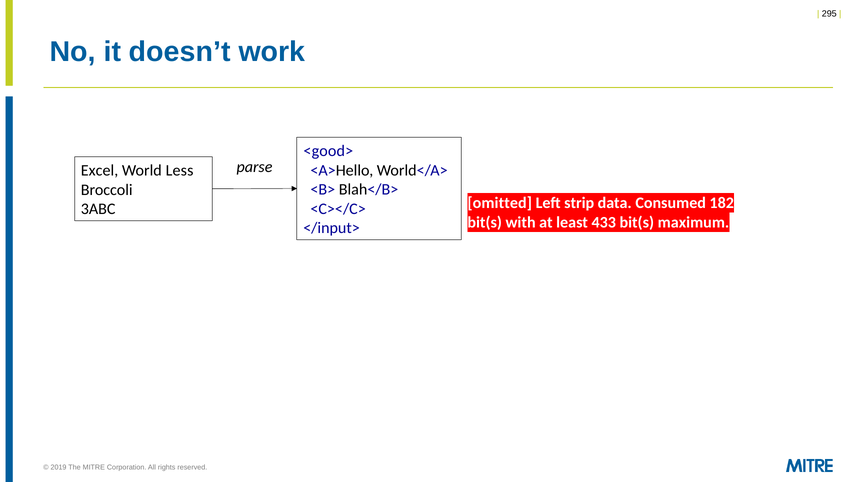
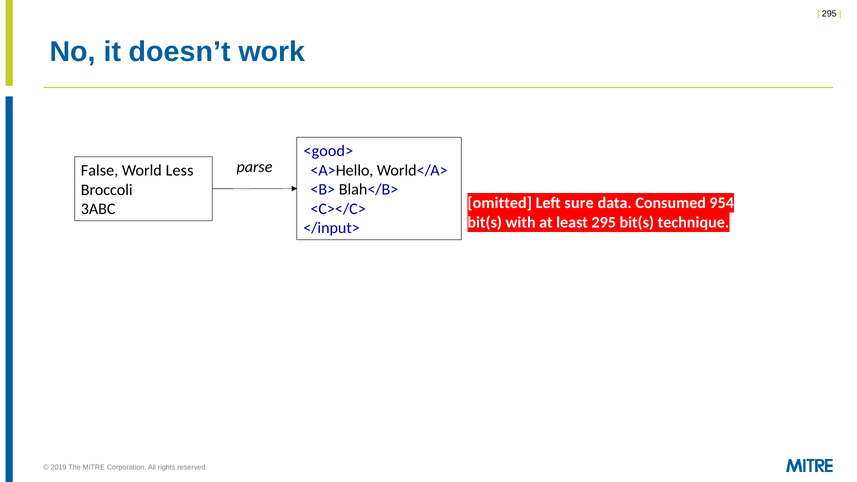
Excel: Excel -> False
strip: strip -> sure
182: 182 -> 954
least 433: 433 -> 295
maximum: maximum -> technique
